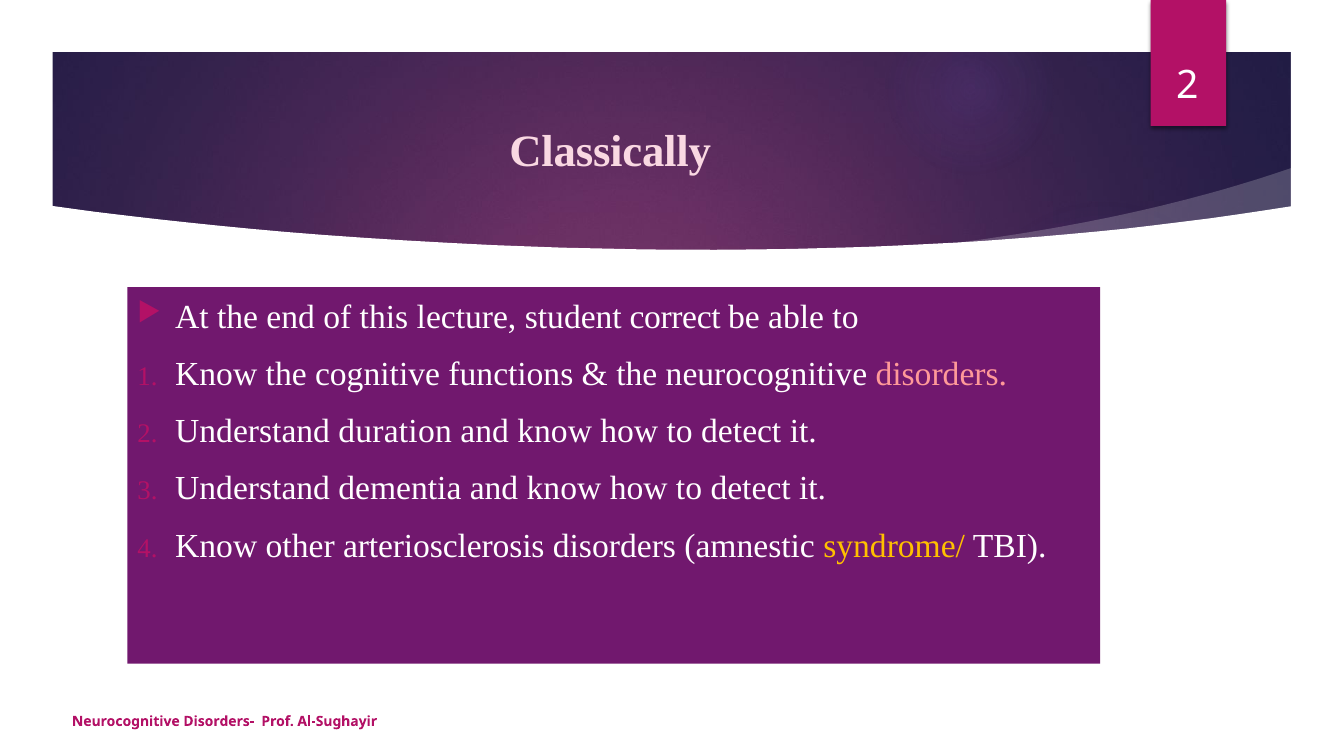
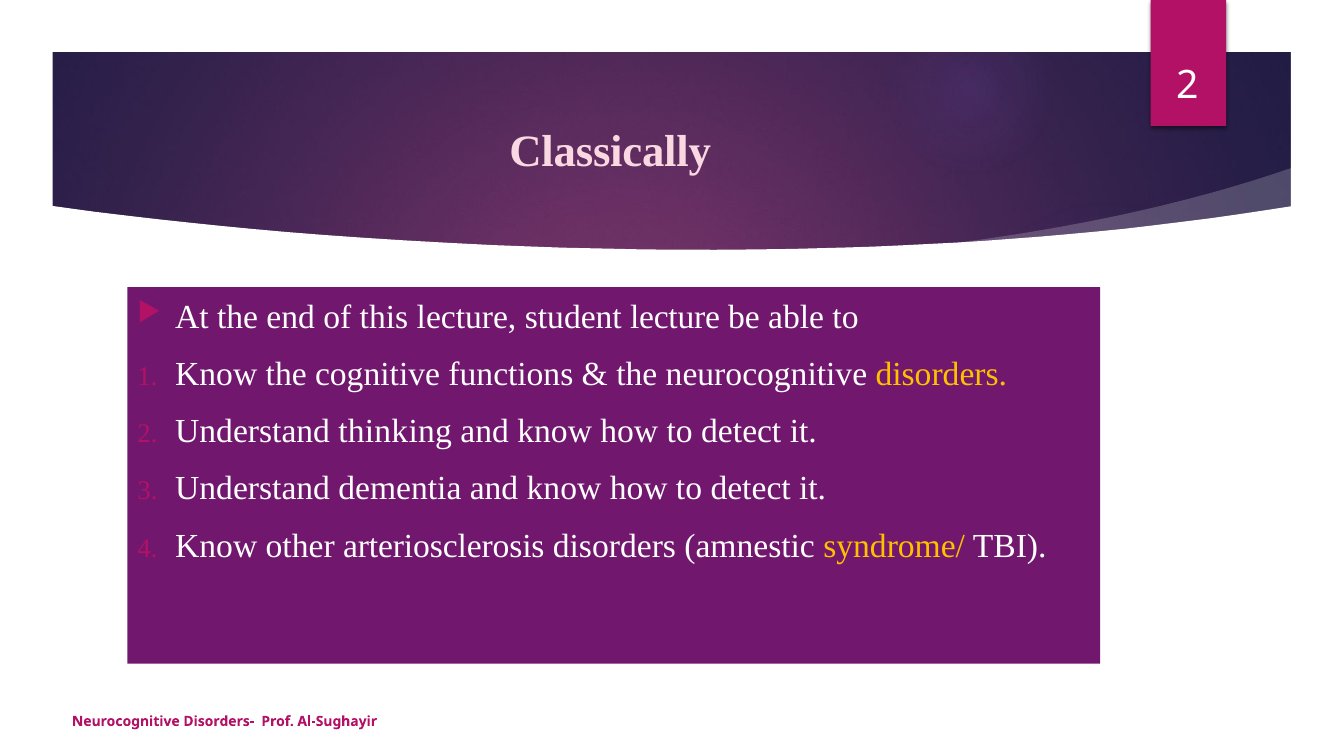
student correct: correct -> lecture
disorders at (941, 375) colour: pink -> yellow
duration: duration -> thinking
